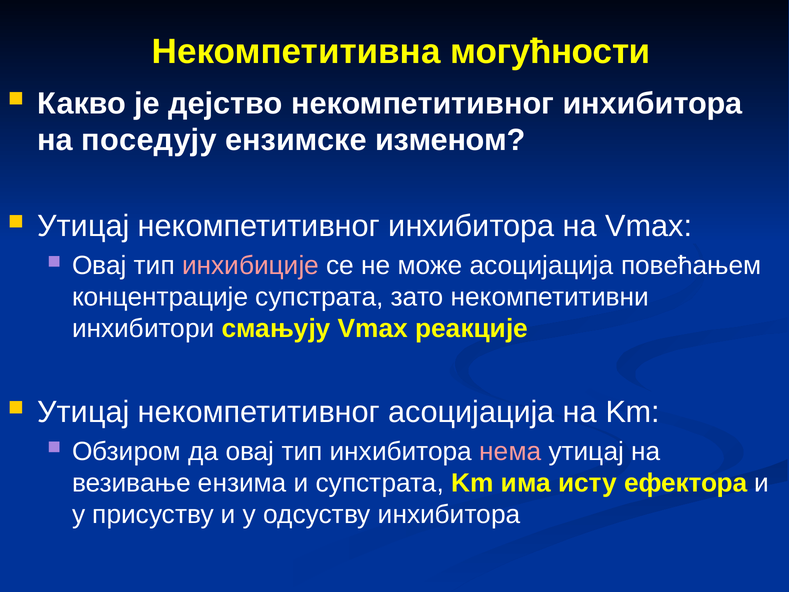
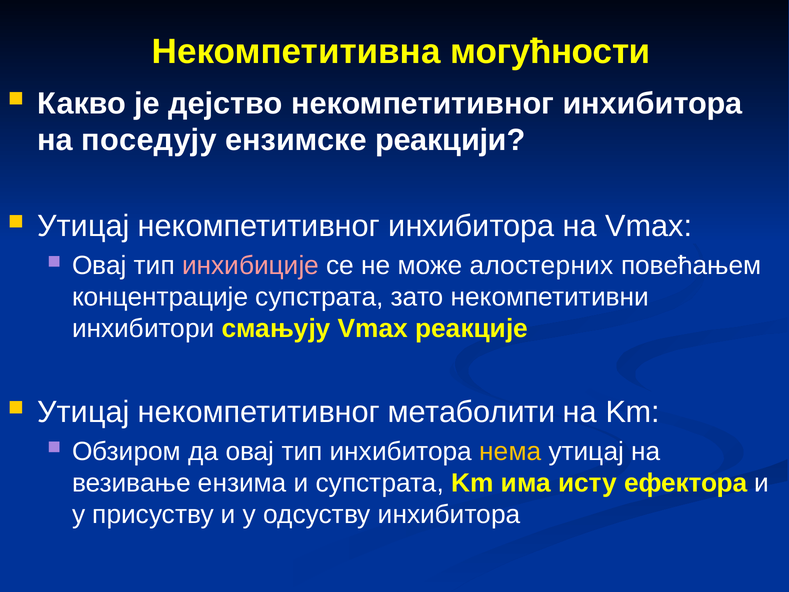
изменом: изменом -> реакцији
може асоцијација: асоцијација -> алостерних
некомпетитивног асоцијација: асоцијација -> метаболити
нема colour: pink -> yellow
